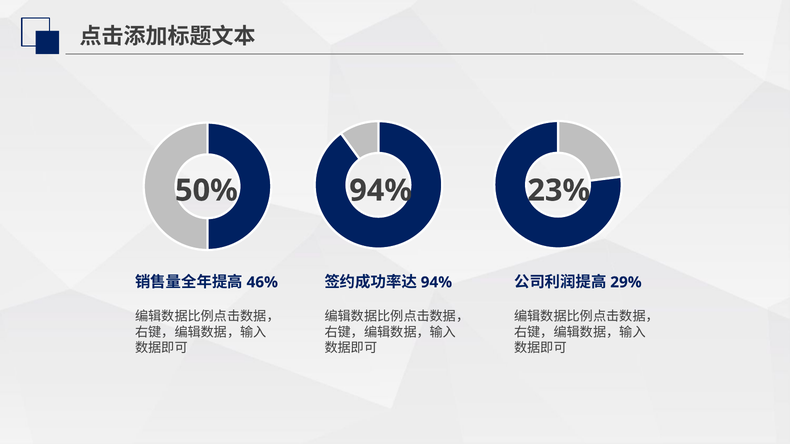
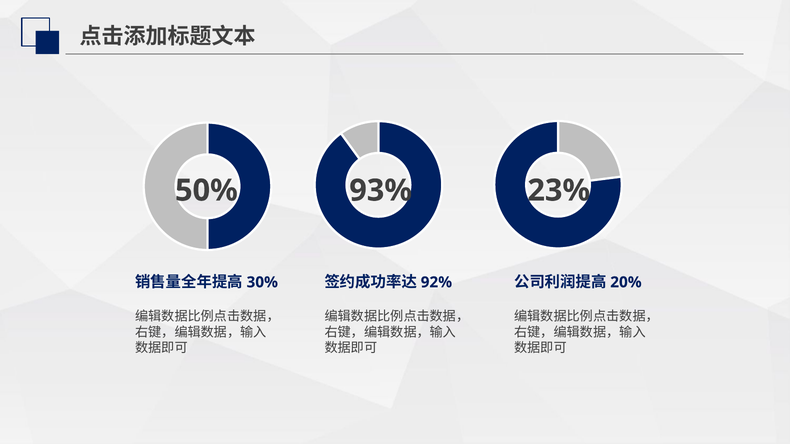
94% at (381, 191): 94% -> 93%
46%: 46% -> 30%
94% at (436, 283): 94% -> 92%
29%: 29% -> 20%
